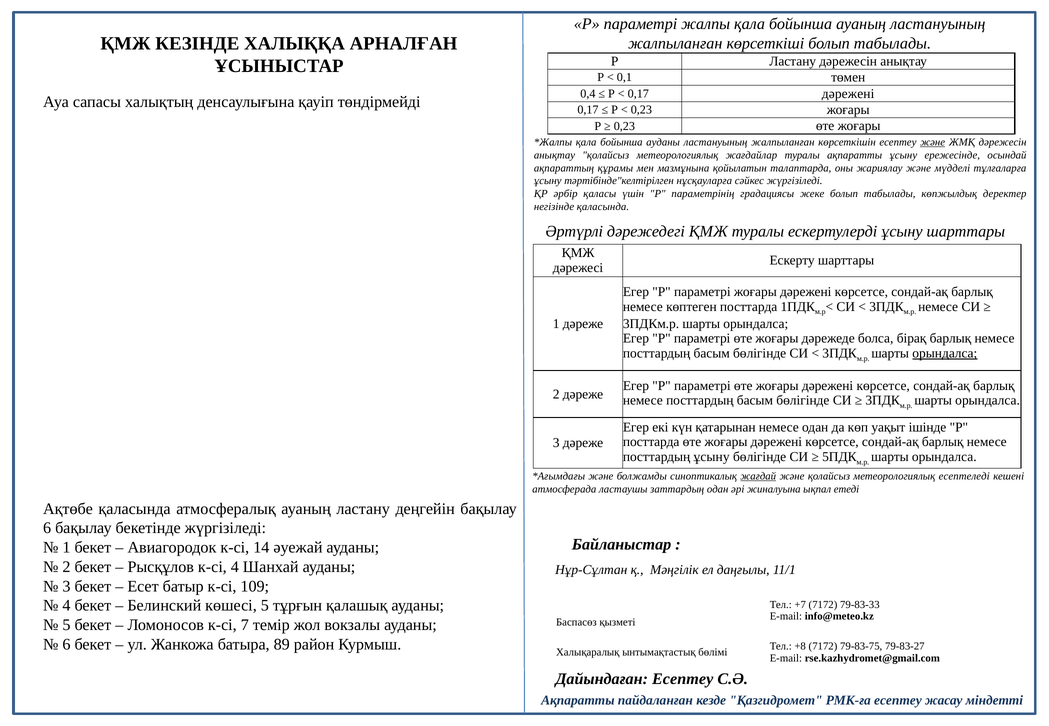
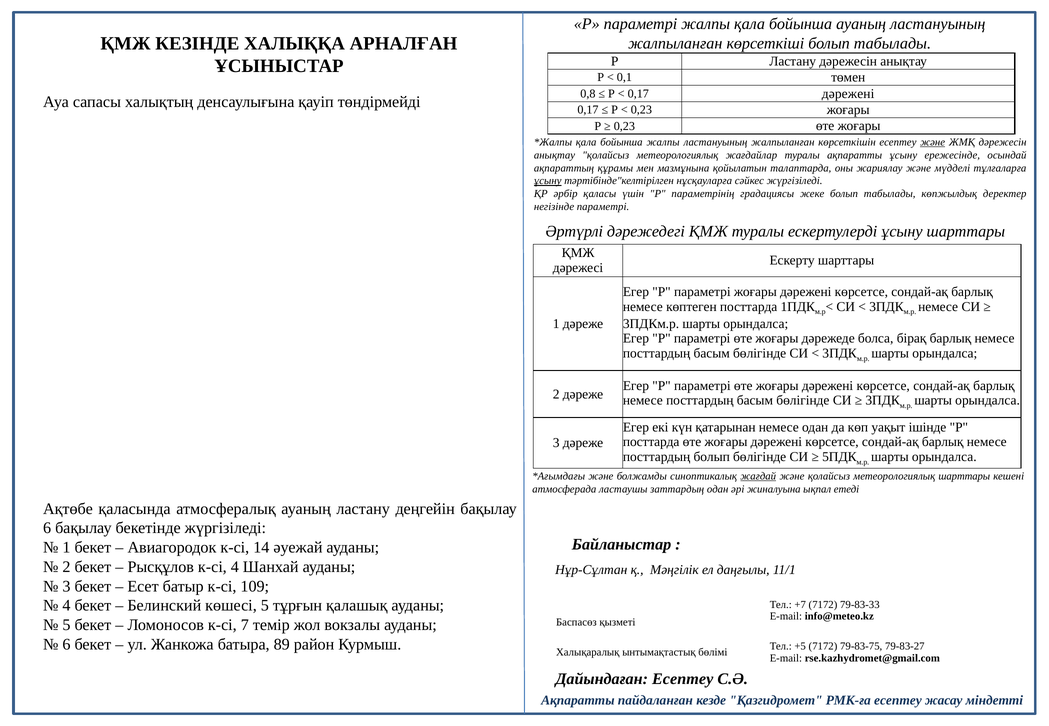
0,4: 0,4 -> 0,8
бойынша ауданы: ауданы -> жалпы
ұсыну at (548, 181) underline: none -> present
негізінде қаласында: қаласында -> параметрі
орындалса at (945, 353) underline: present -> none
посттардың ұсыну: ұсыну -> болып
метеорологиялық есептеледі: есептеледі -> шарттары
+8: +8 -> +5
